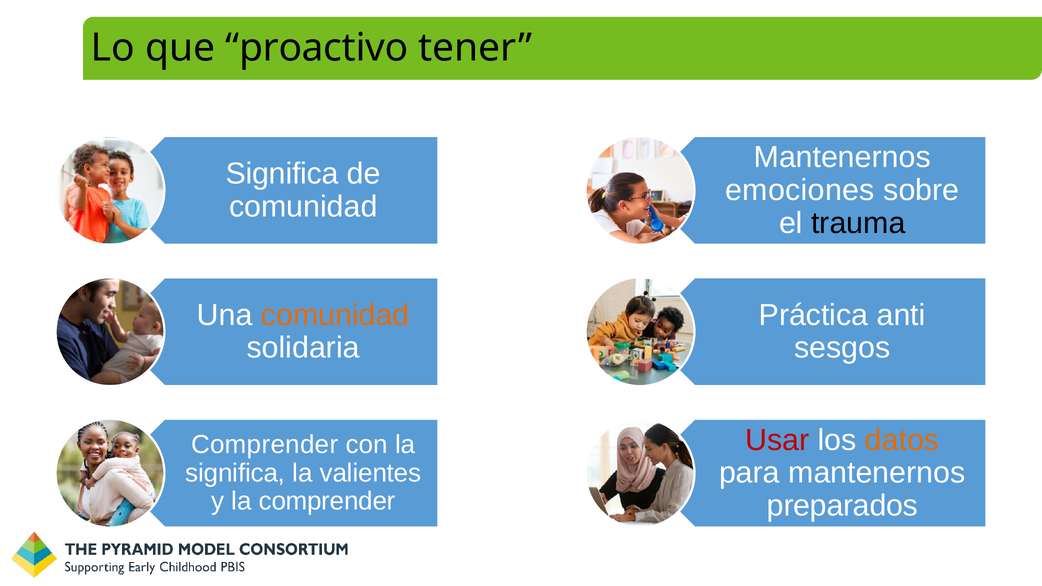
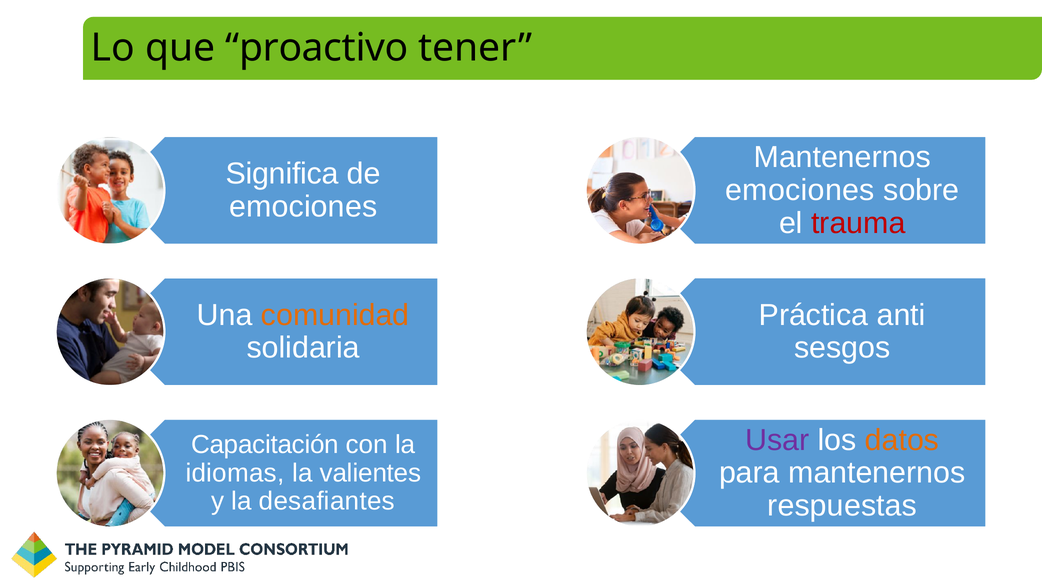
comunidad at (303, 207): comunidad -> emociones
trauma colour: black -> red
Usar colour: red -> purple
Comprender at (265, 445): Comprender -> Capacitación
significa at (235, 473): significa -> idiomas
la comprender: comprender -> desafiantes
preparados: preparados -> respuestas
